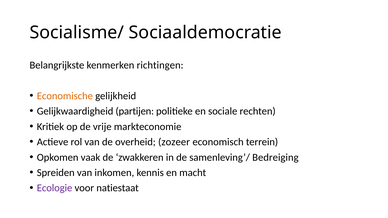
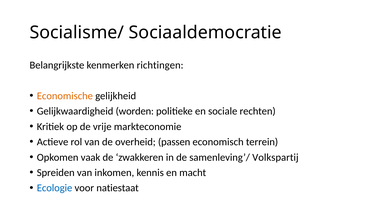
partijen: partijen -> worden
zozeer: zozeer -> passen
Bedreiging: Bedreiging -> Volkspartij
Ecologie colour: purple -> blue
